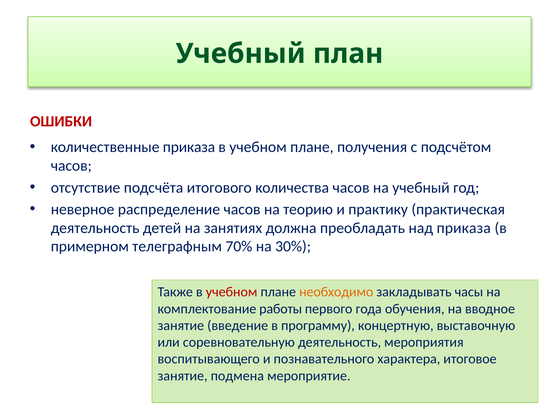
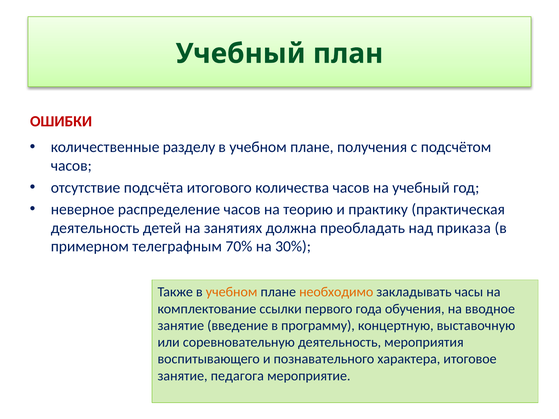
количественные приказа: приказа -> разделу
учебном at (232, 292) colour: red -> orange
работы: работы -> ссылки
подмена: подмена -> педагога
